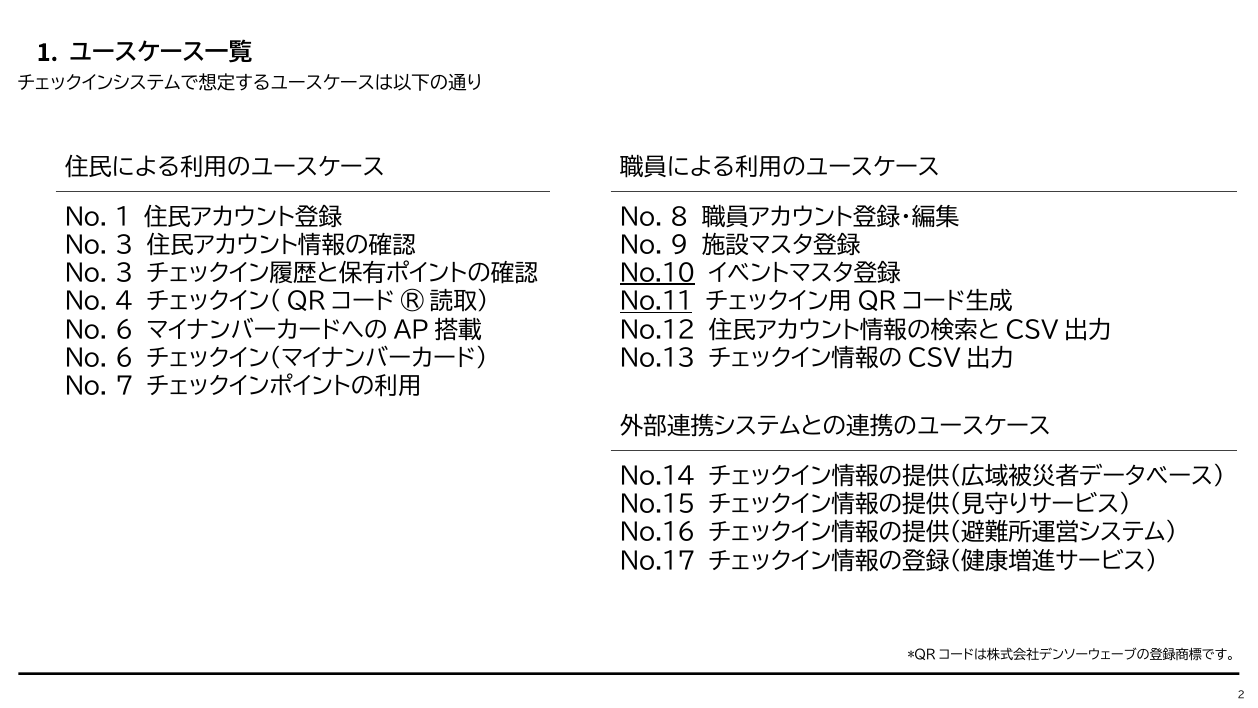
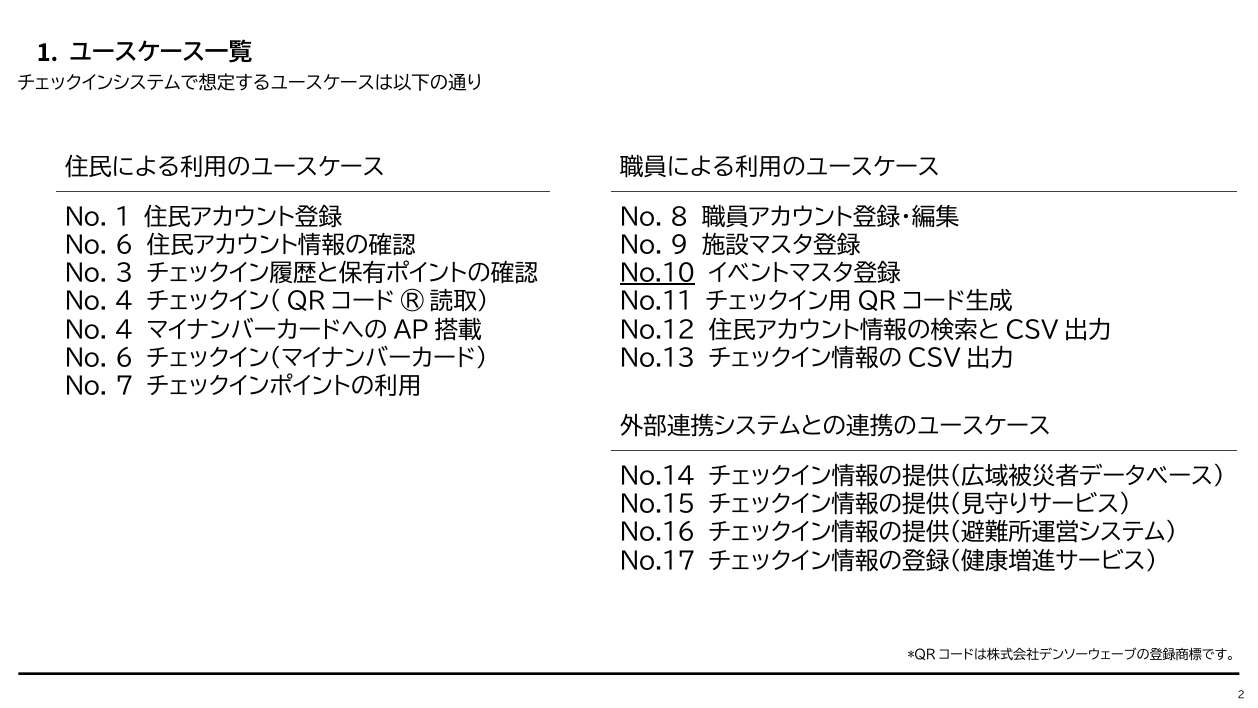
3 at (124, 245): 3 -> 6
No.11 underline: present -> none
6 at (124, 330): 6 -> 4
